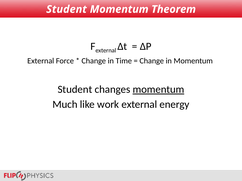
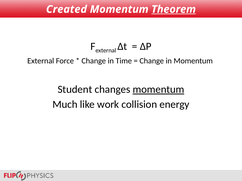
Student at (66, 9): Student -> Created
Theorem underline: none -> present
work external: external -> collision
